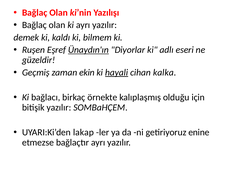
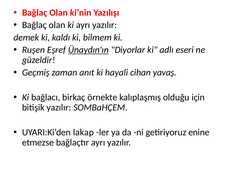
ekin: ekin -> anıt
hayali underline: present -> none
kalka: kalka -> yavaş
